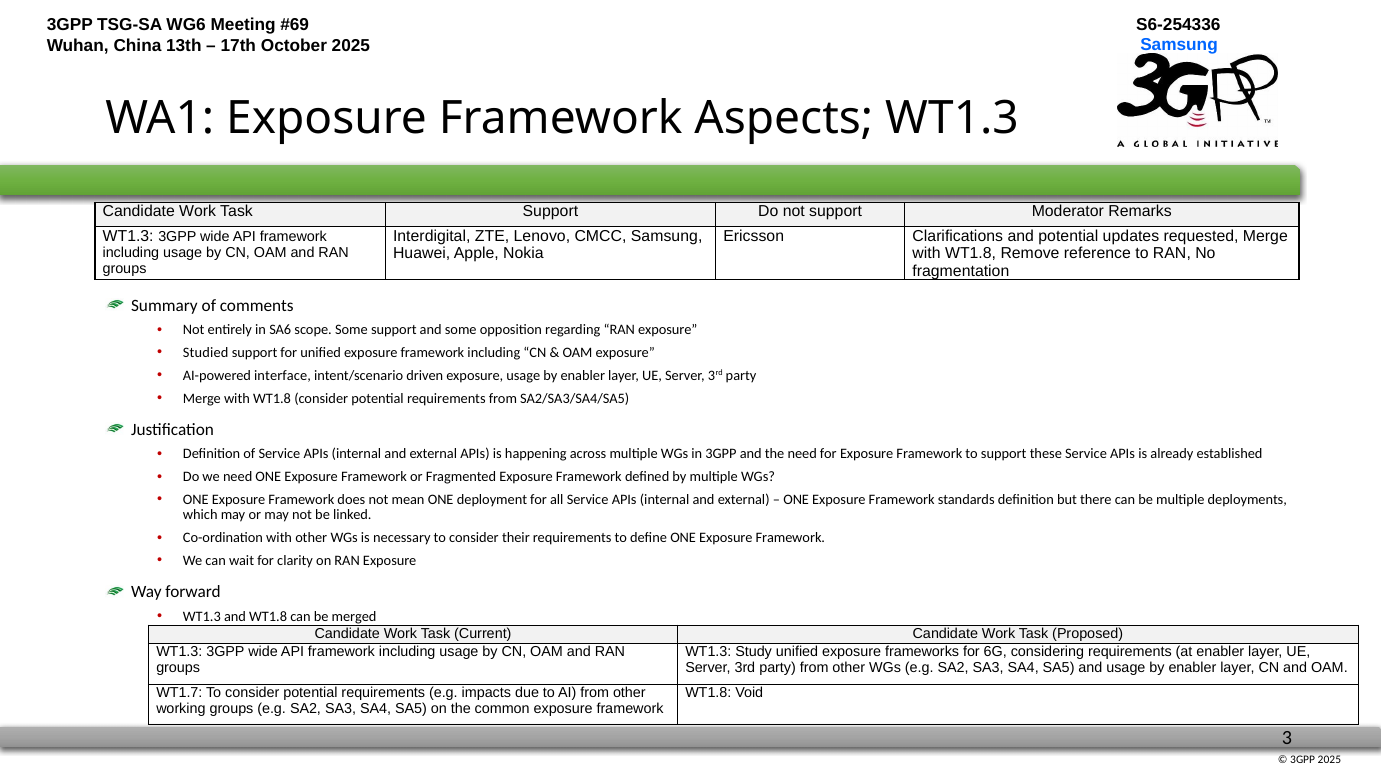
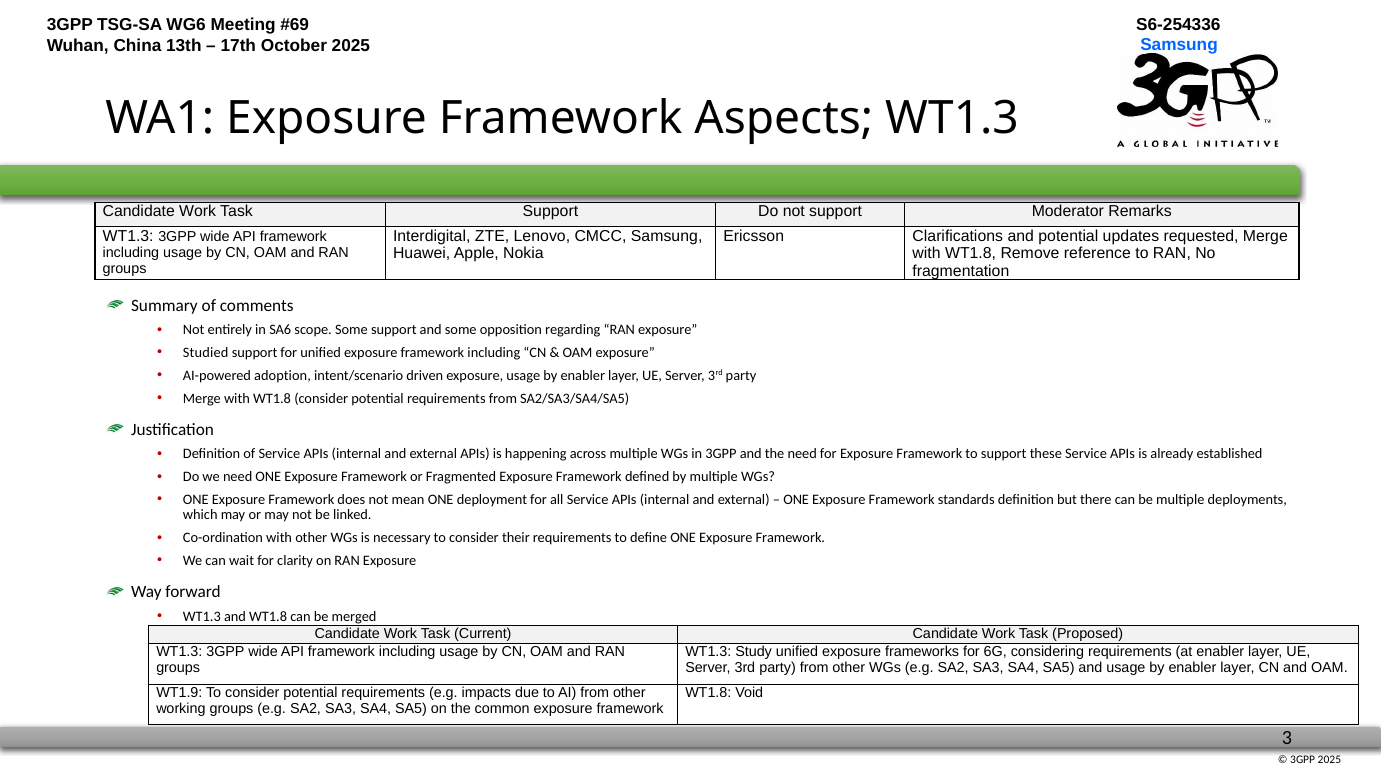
interface: interface -> adoption
WT1.7: WT1.7 -> WT1.9
